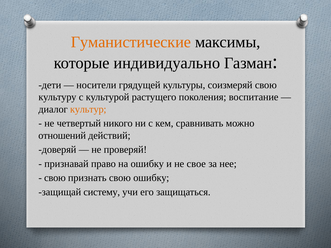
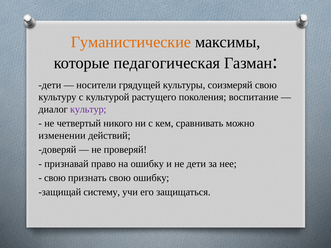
индивидуально: индивидуально -> педагогическая
культур colour: orange -> purple
отношений: отношений -> изменении
не свое: свое -> дети
